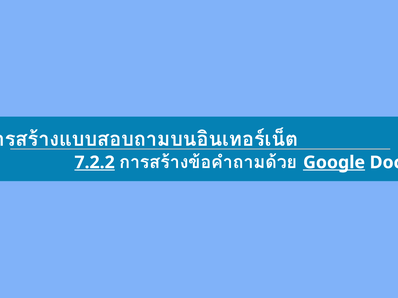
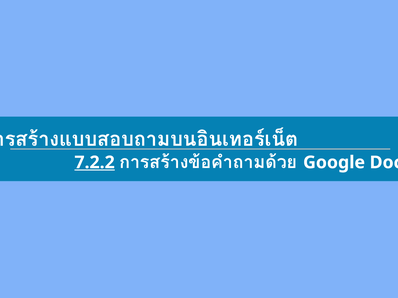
Google underline: present -> none
